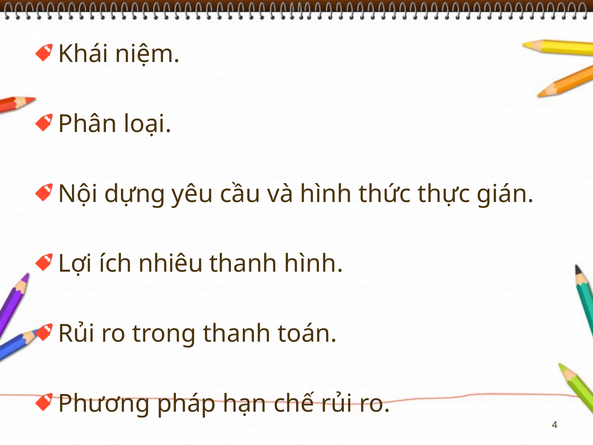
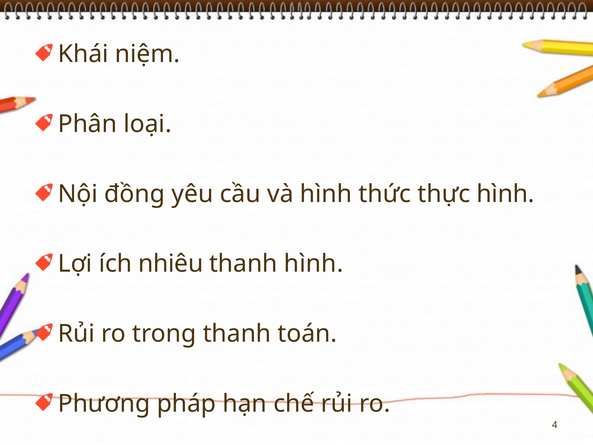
dựng: dựng -> đồng
thực gián: gián -> hình
